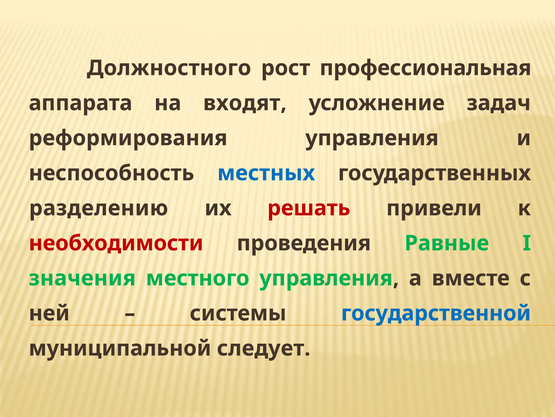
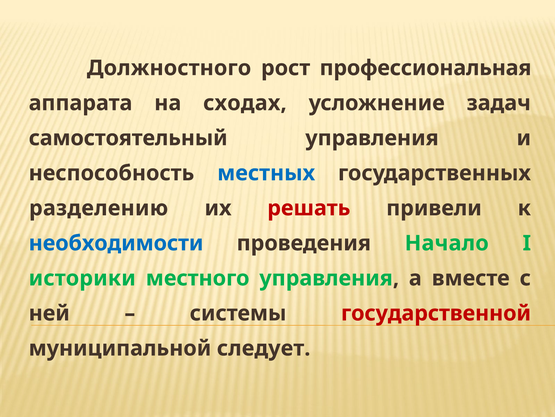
входят: входят -> сходах
реформирования: реформирования -> самостоятельный
необходимости colour: red -> blue
Равные: Равные -> Начало
значения: значения -> историки
государственной colour: blue -> red
